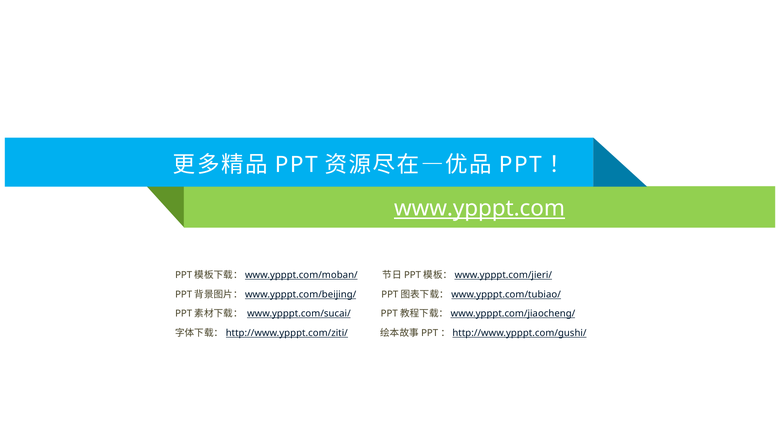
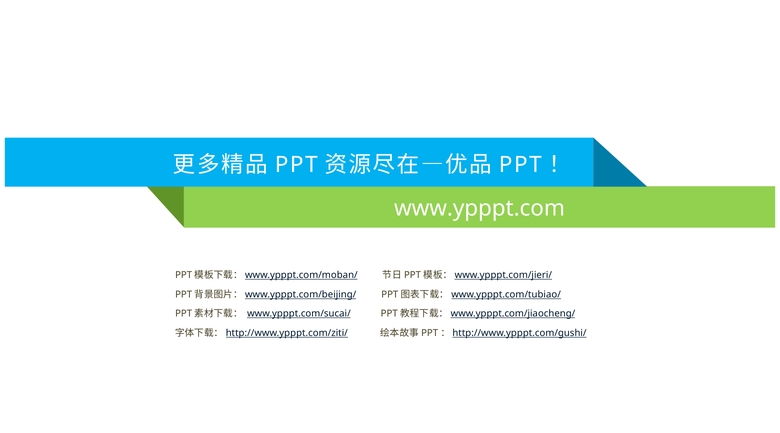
www.ypppt.com underline: present -> none
